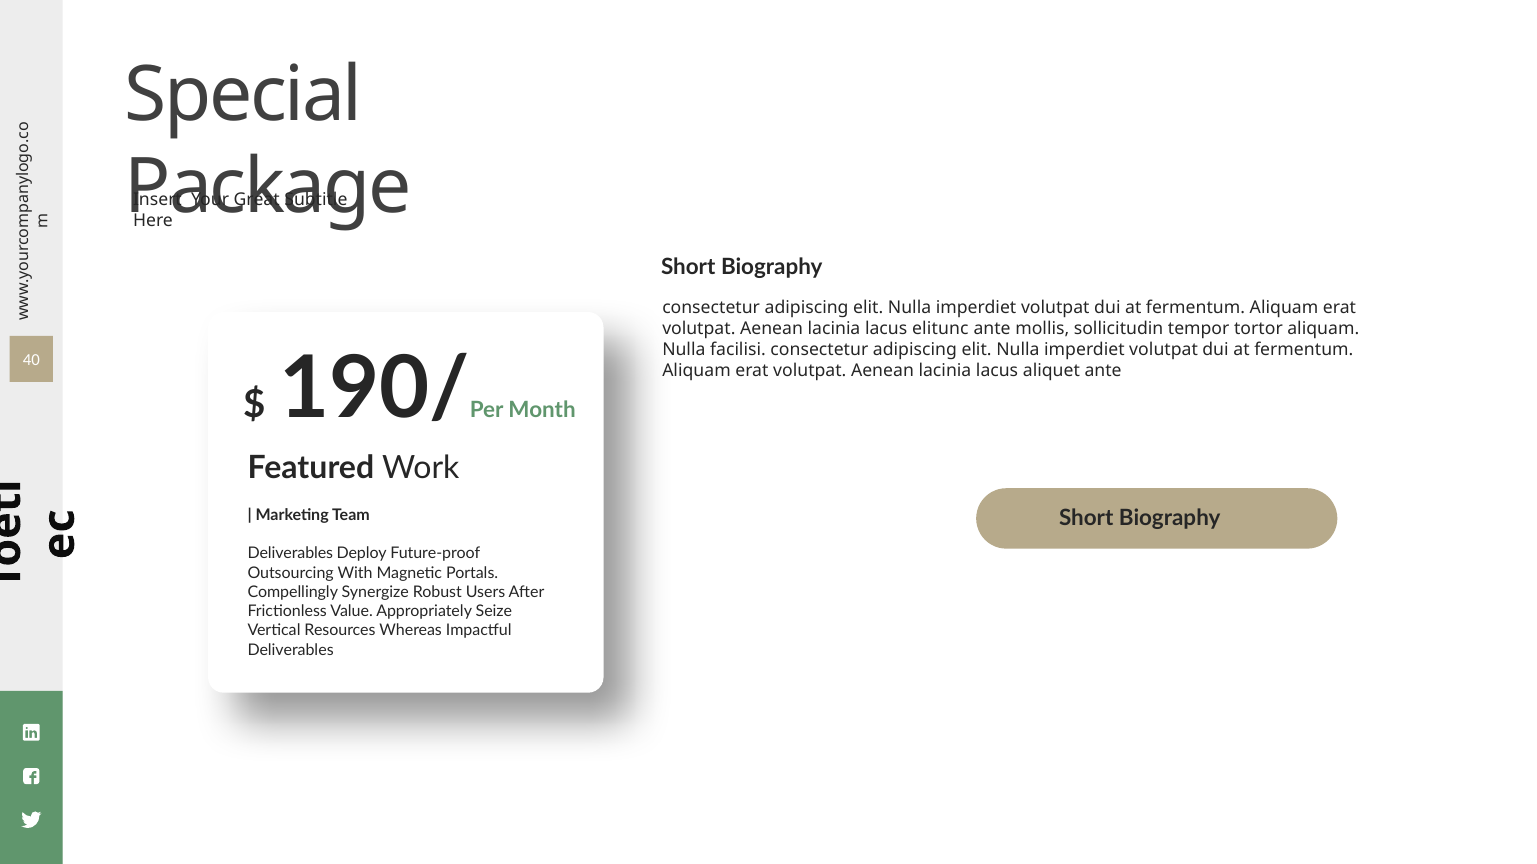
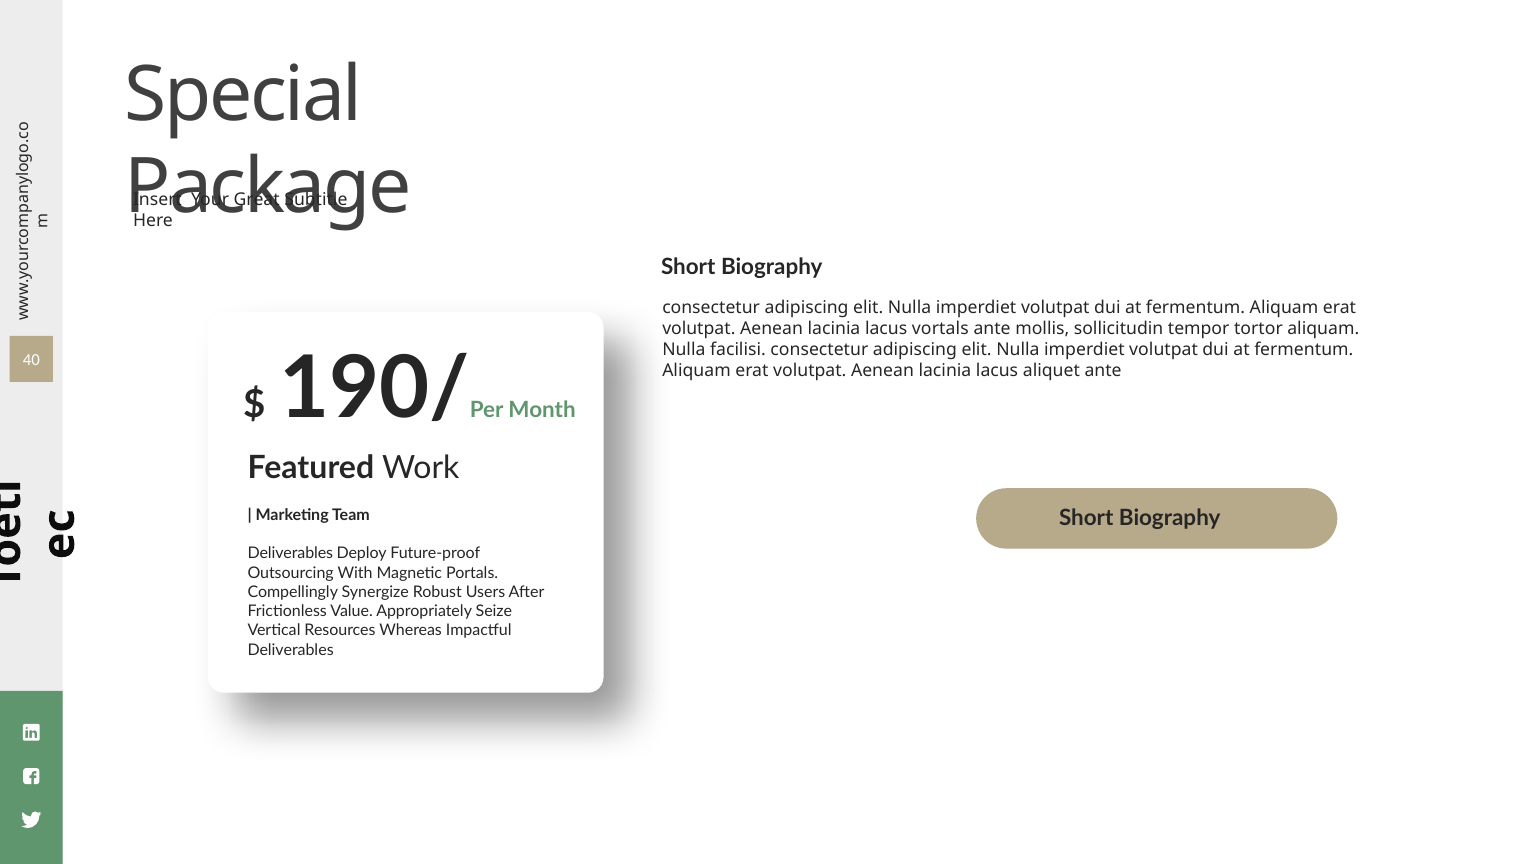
elitunc: elitunc -> vortals
